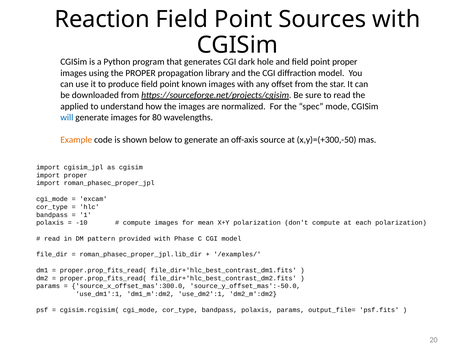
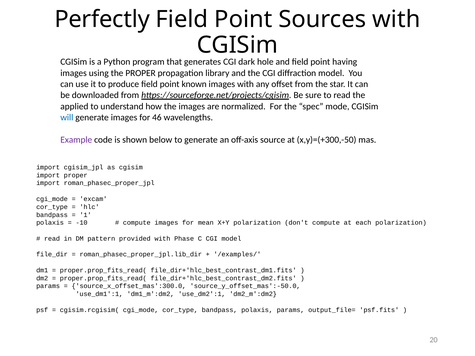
Reaction: Reaction -> Perfectly
point proper: proper -> having
80: 80 -> 46
Example colour: orange -> purple
